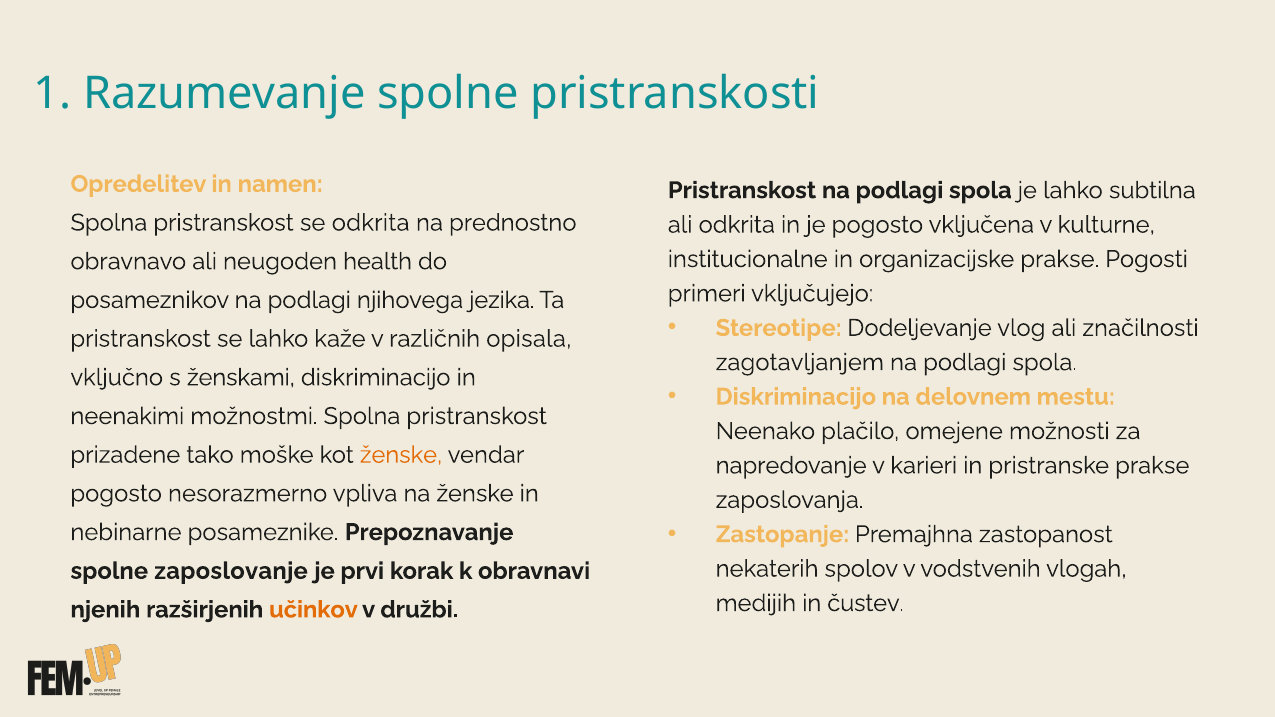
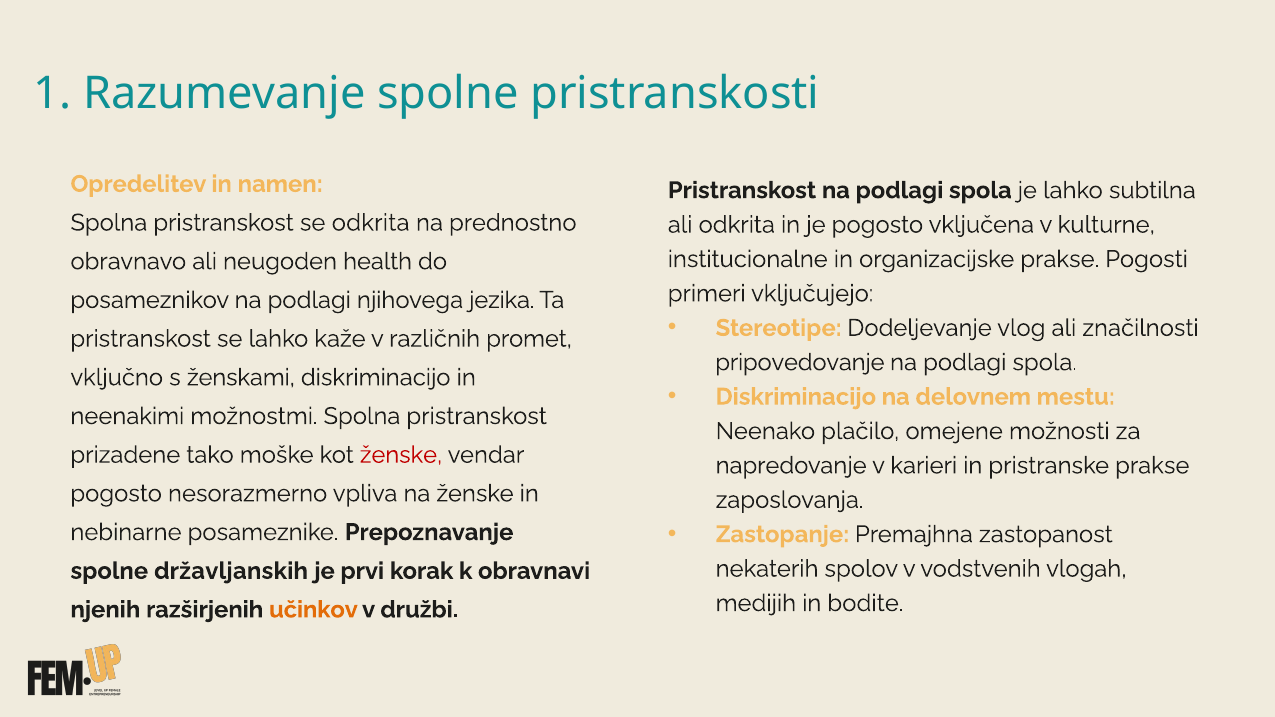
opisala: opisala -> promet
zagotavljanjem: zagotavljanjem -> pripovedovanje
ženske at (401, 455) colour: orange -> red
zaposlovanje: zaposlovanje -> državljanskih
čustev: čustev -> bodite
